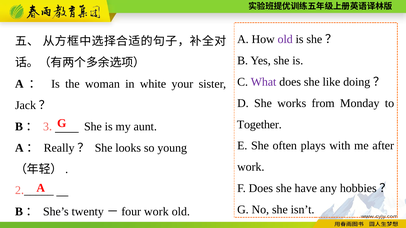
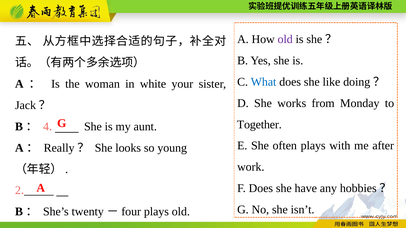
What colour: purple -> blue
3: 3 -> 4
work at (156, 212): work -> plays
